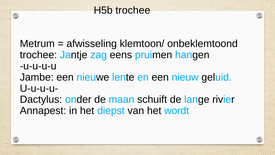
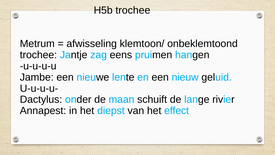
wordt: wordt -> effect
